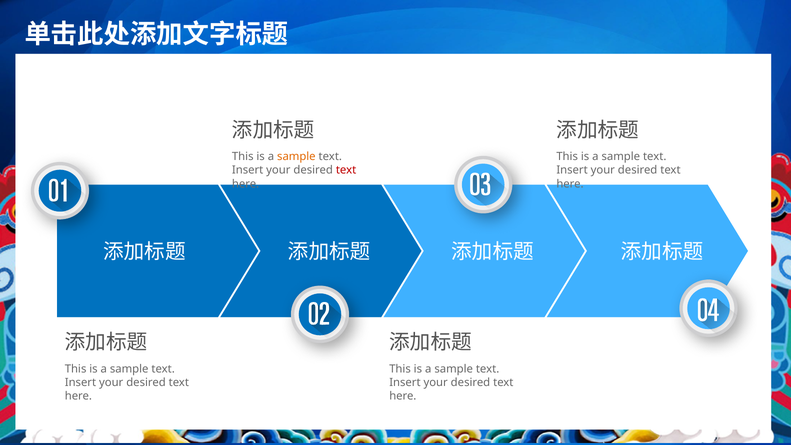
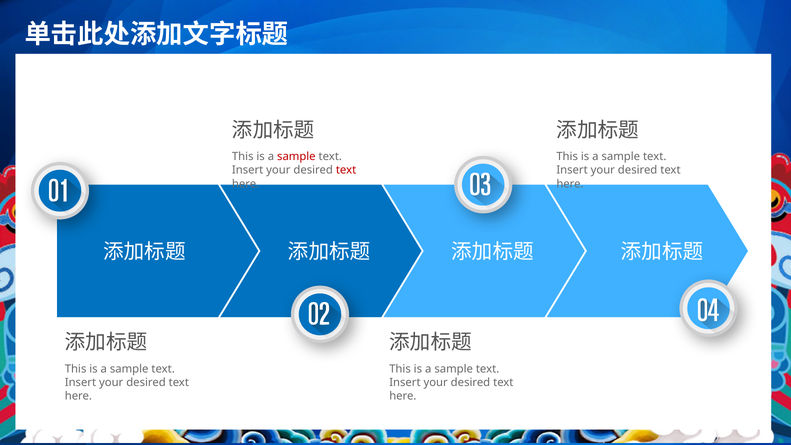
sample at (296, 157) colour: orange -> red
